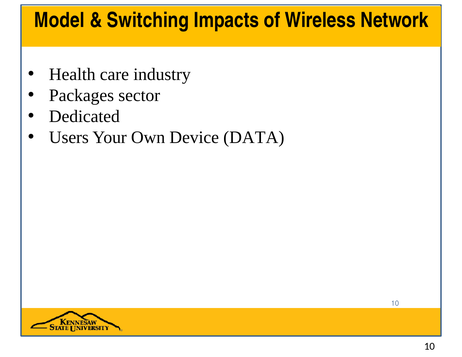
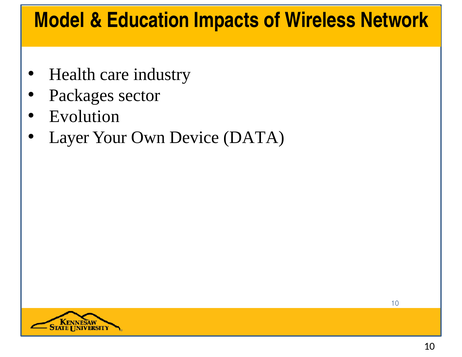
Switching: Switching -> Education
Dedicated: Dedicated -> Evolution
Users: Users -> Layer
